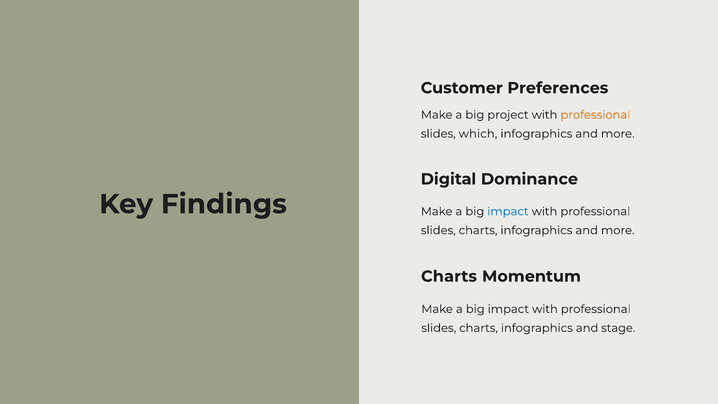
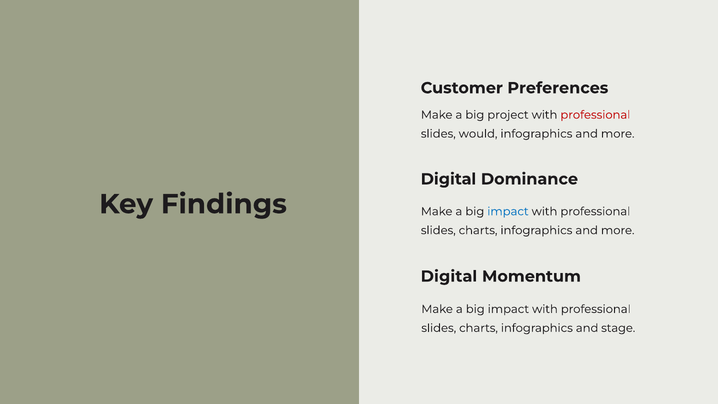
professional at (595, 115) colour: orange -> red
which: which -> would
Charts at (449, 276): Charts -> Digital
